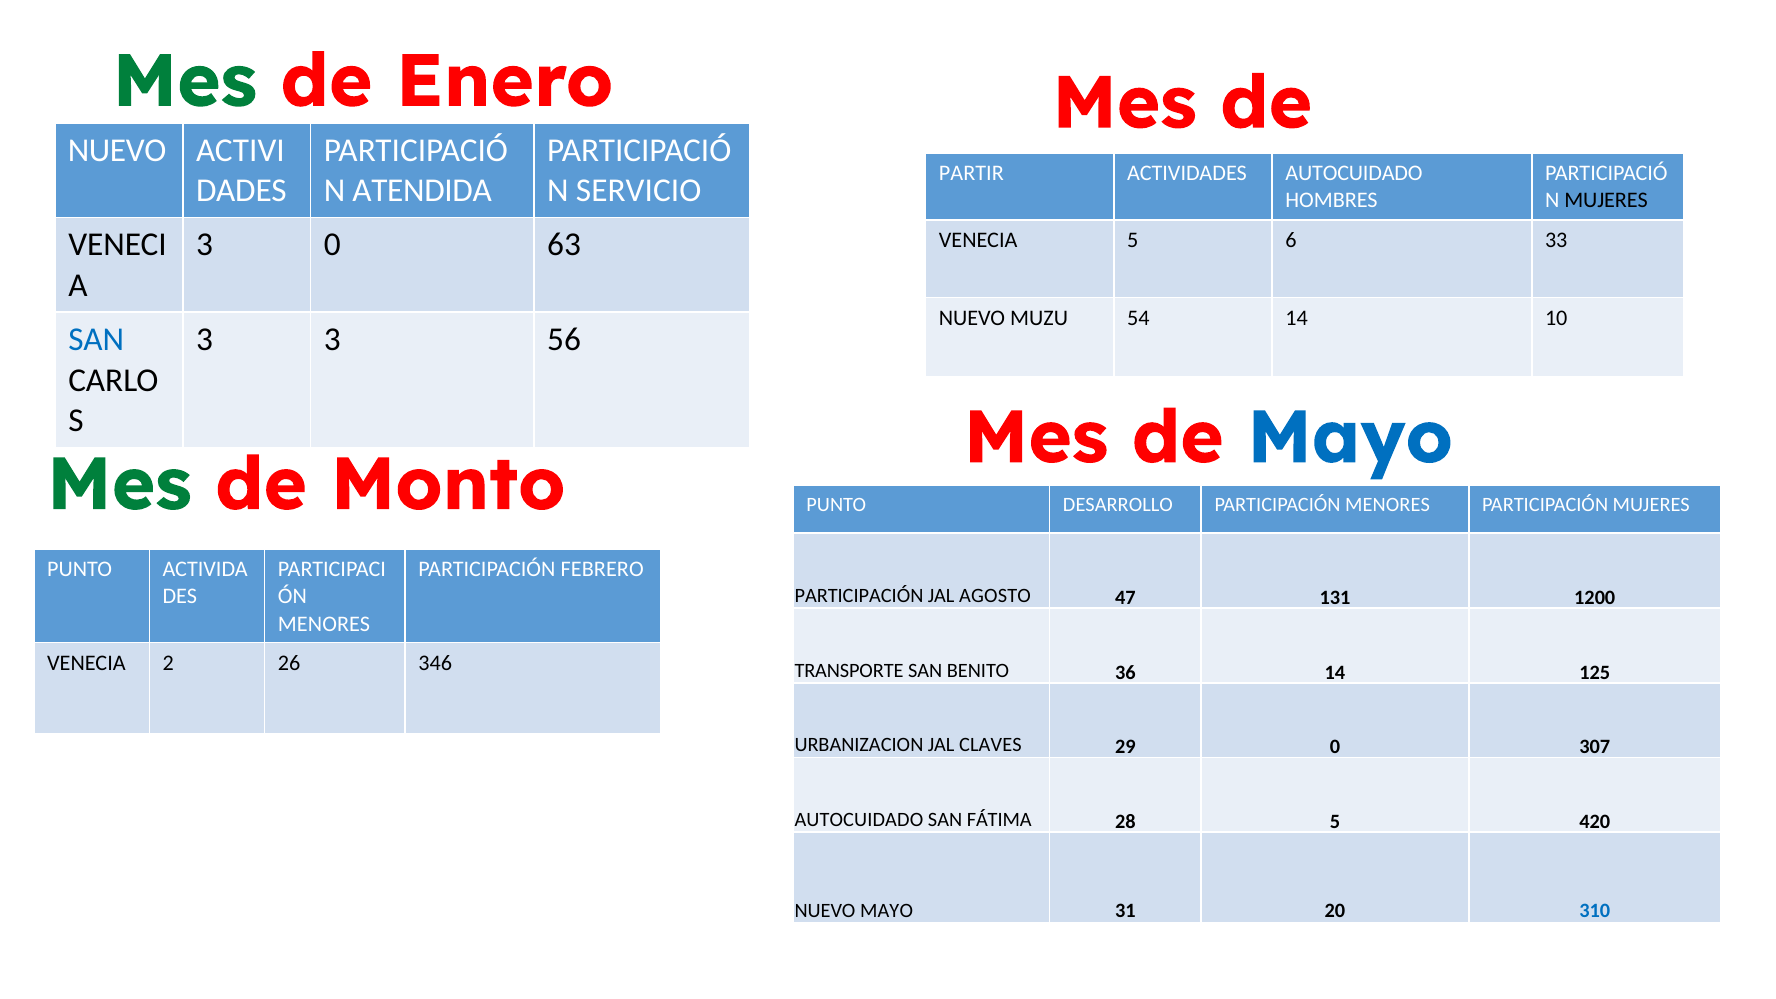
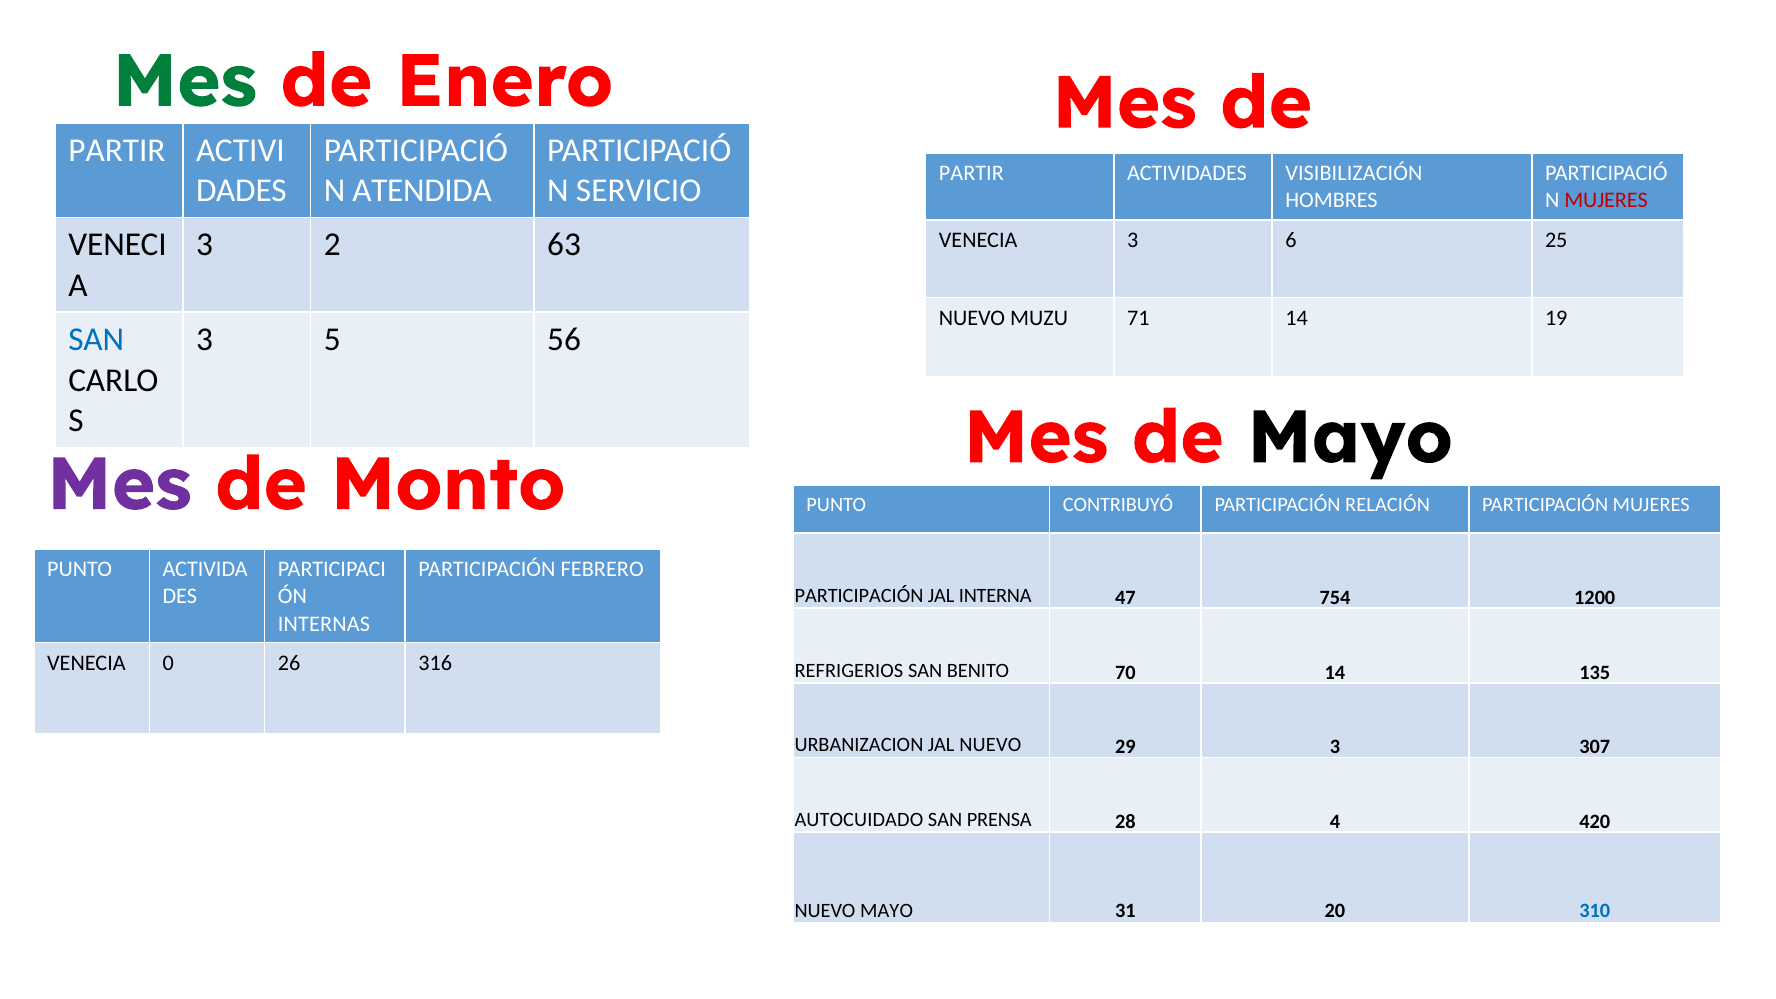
NUEVO at (117, 150): NUEVO -> PARTIR
AUTOCUIDADO at (1354, 174): AUTOCUIDADO -> VISIBILIZACIÓN
MUJERES at (1606, 201) colour: black -> red
VENECIA 5: 5 -> 3
33: 33 -> 25
3 0: 0 -> 2
54: 54 -> 71
10: 10 -> 19
3 3: 3 -> 5
Mayo at (1350, 438) colour: blue -> black
Mes at (119, 485) colour: green -> purple
DESARROLLO: DESARROLLO -> CONTRIBUYÓ
PARTICIPACIÓN MENORES: MENORES -> RELACIÓN
AGOSTO: AGOSTO -> INTERNA
131: 131 -> 754
MENORES at (324, 624): MENORES -> INTERNAS
2: 2 -> 0
346: 346 -> 316
TRANSPORTE: TRANSPORTE -> REFRIGERIOS
36: 36 -> 70
125: 125 -> 135
JAL CLAVES: CLAVES -> NUEVO
29 0: 0 -> 3
FÁTIMA: FÁTIMA -> PRENSA
28 5: 5 -> 4
